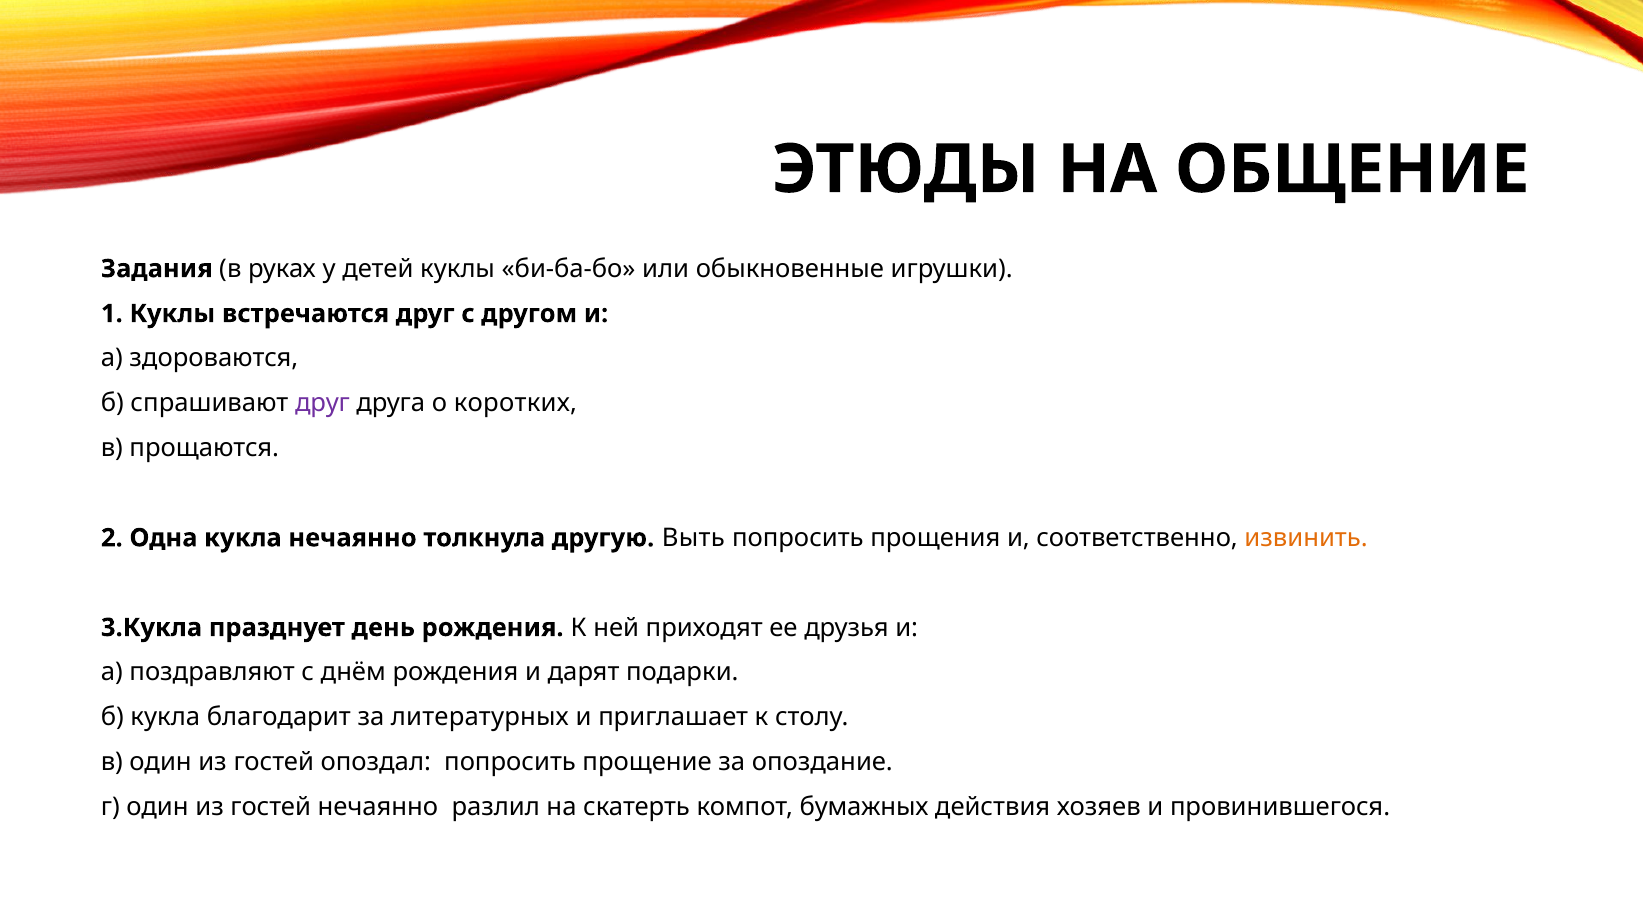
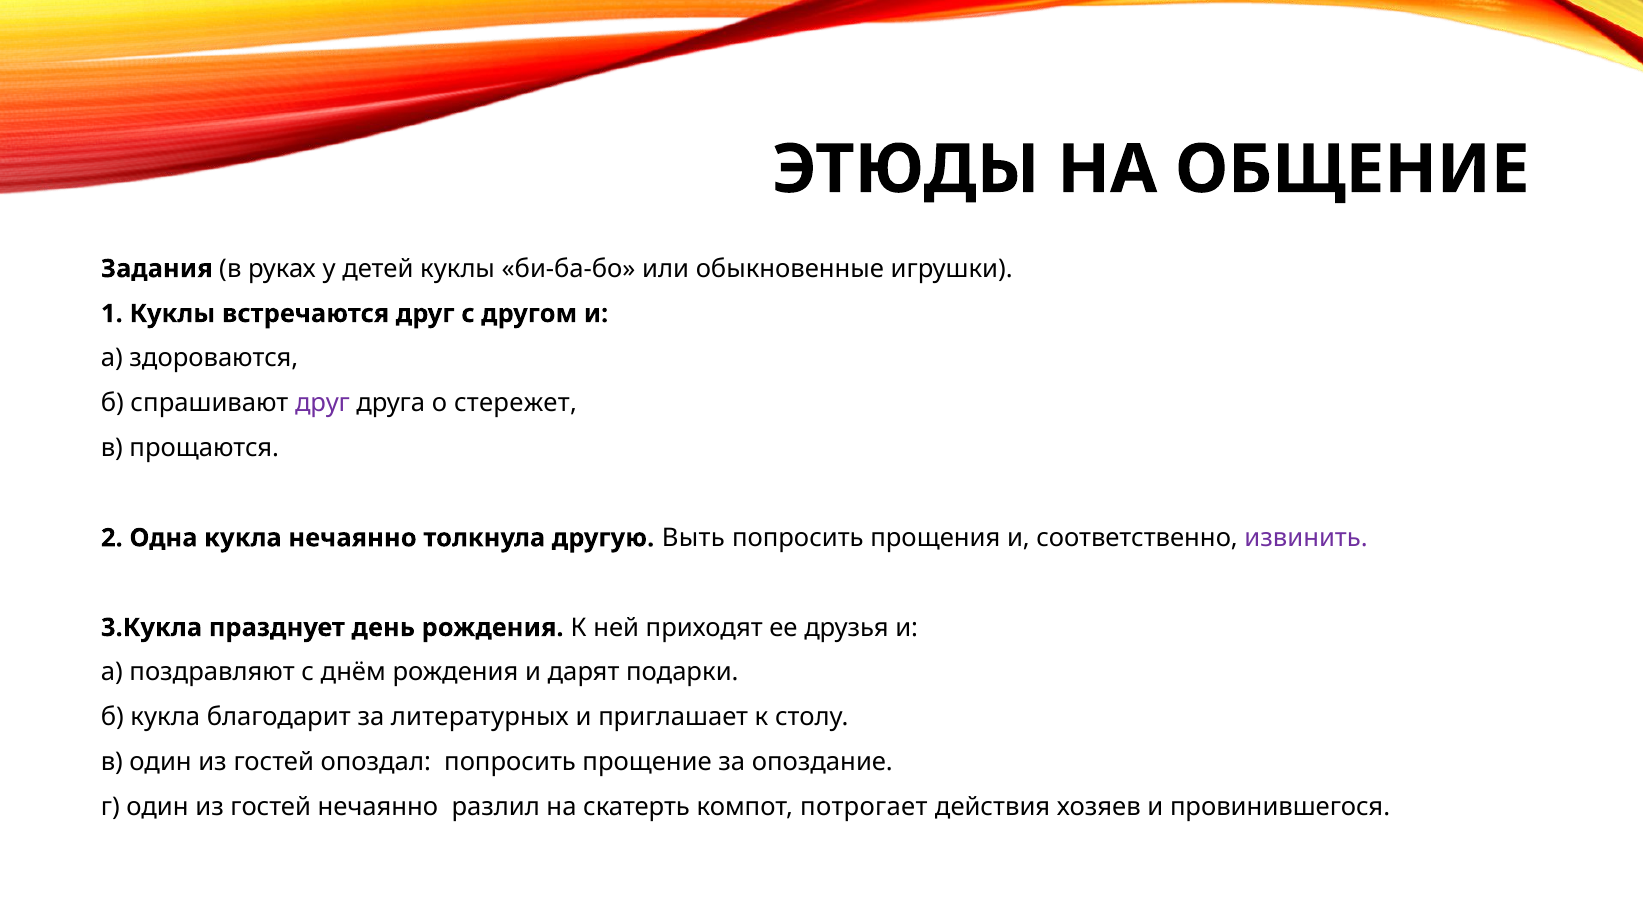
коротких: коротких -> стережет
извинить colour: orange -> purple
бумажных: бумажных -> потрогает
